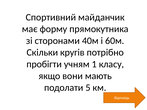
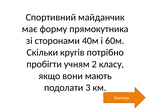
1: 1 -> 2
5: 5 -> 3
